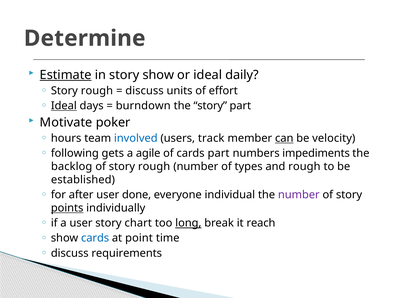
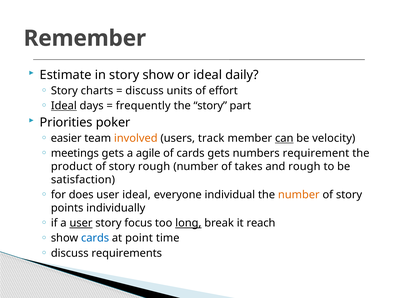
Determine: Determine -> Remember
Estimate underline: present -> none
rough at (97, 91): rough -> charts
burndown: burndown -> frequently
Motivate: Motivate -> Priorities
hours: hours -> easier
involved colour: blue -> orange
following: following -> meetings
cards part: part -> gets
impediments: impediments -> requirement
backlog: backlog -> product
types: types -> takes
established: established -> satisfaction
after: after -> does
user done: done -> ideal
number at (299, 195) colour: purple -> orange
points underline: present -> none
user at (81, 223) underline: none -> present
chart: chart -> focus
